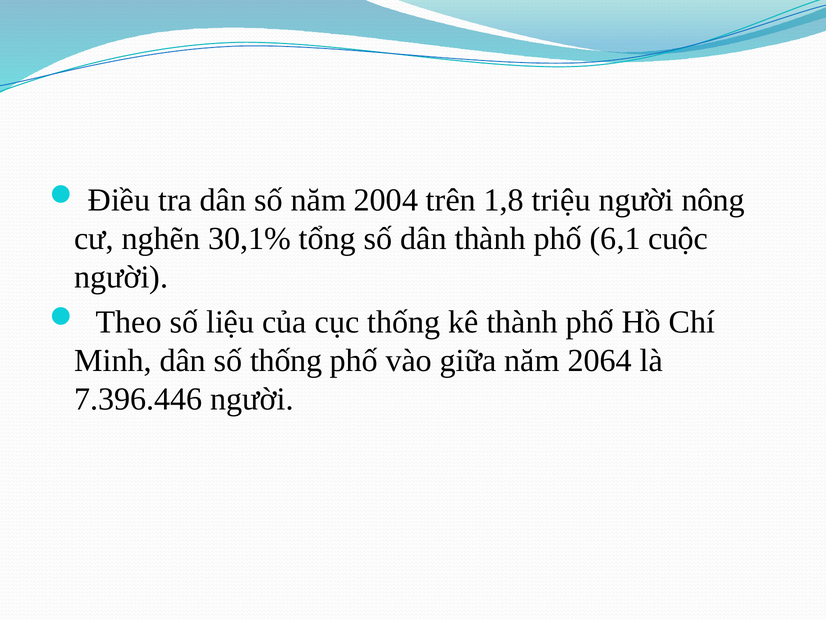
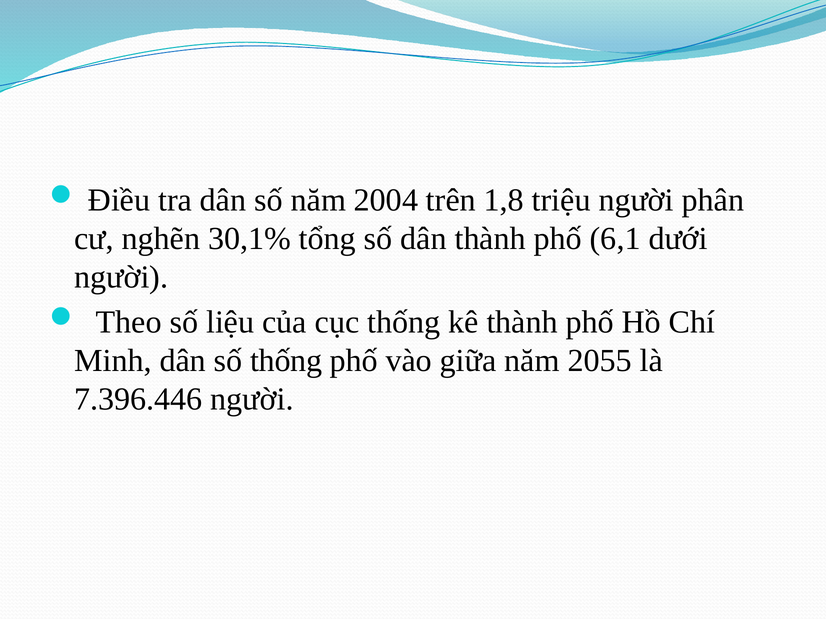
nông: nông -> phân
cuộc: cuộc -> dưới
2064: 2064 -> 2055
